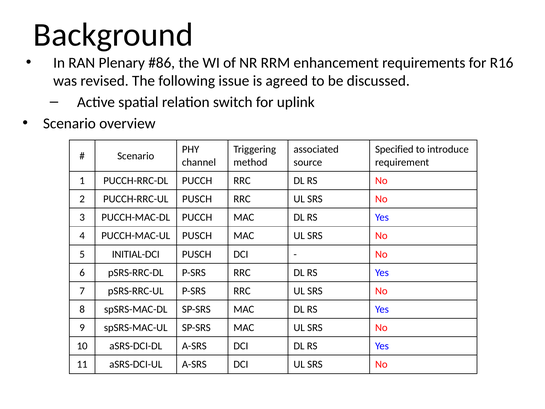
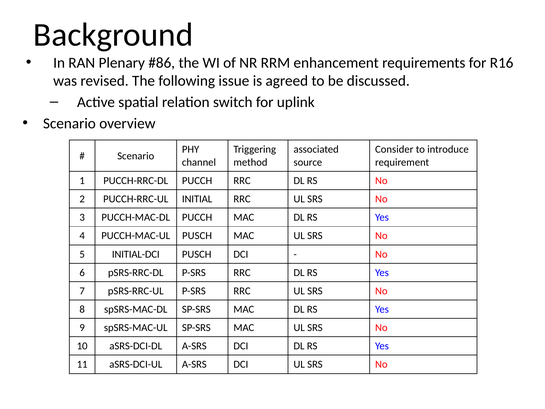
Specified: Specified -> Consider
PUCCH-RRC-UL PUSCH: PUSCH -> INITIAL
